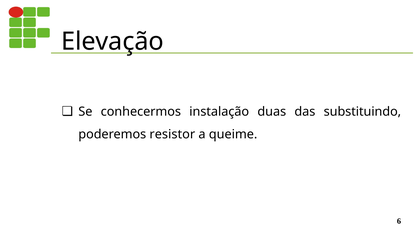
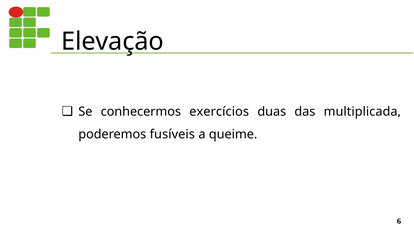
instalação: instalação -> exercícios
substituindo: substituindo -> multiplicada
resistor: resistor -> fusíveis
